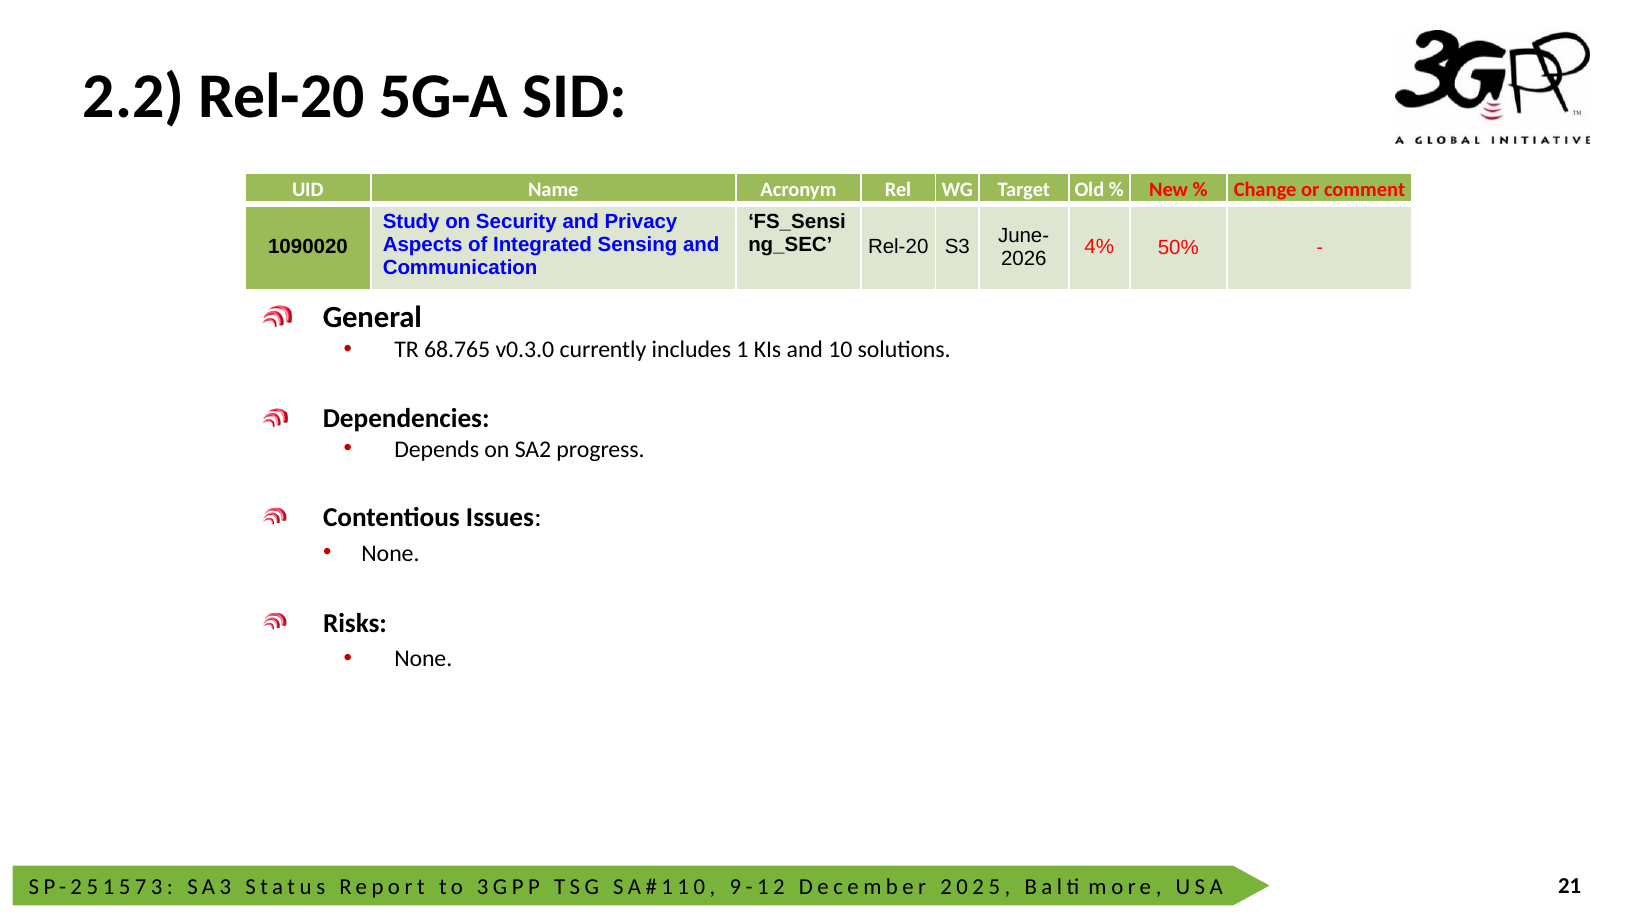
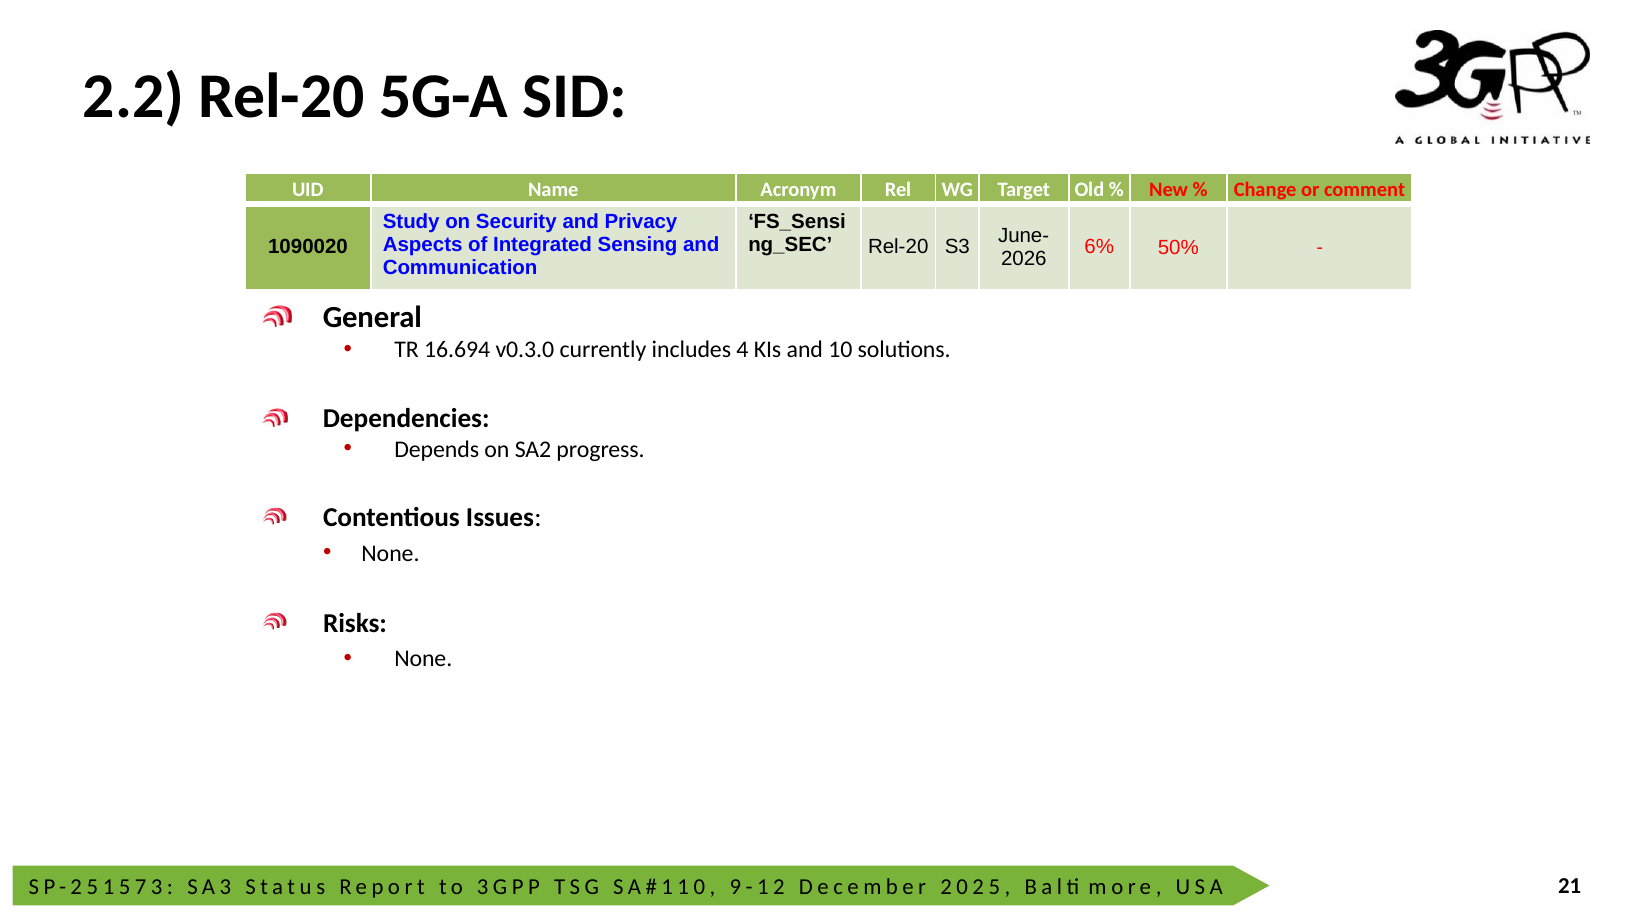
4%: 4% -> 6%
68.765: 68.765 -> 16.694
1: 1 -> 4
